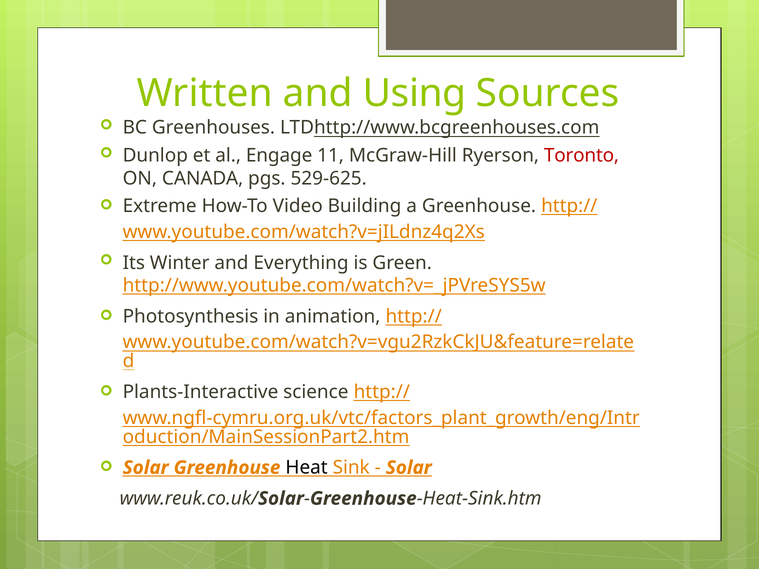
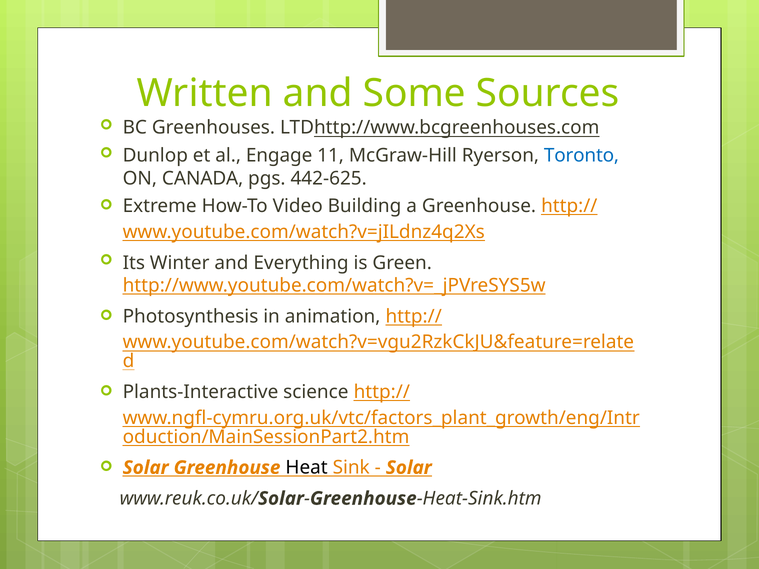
Using: Using -> Some
Toronto colour: red -> blue
529-625: 529-625 -> 442-625
